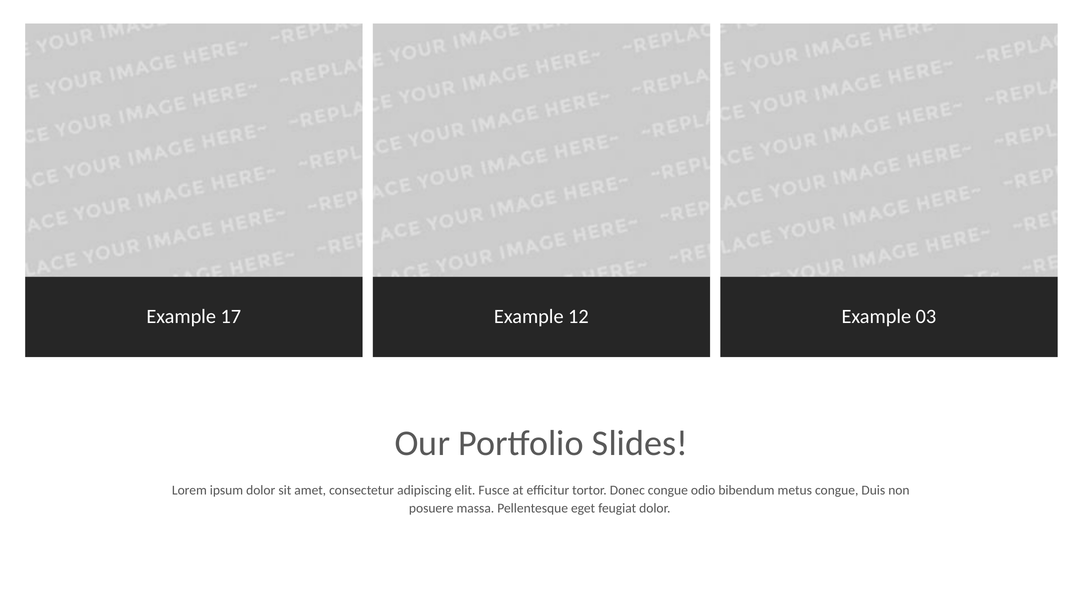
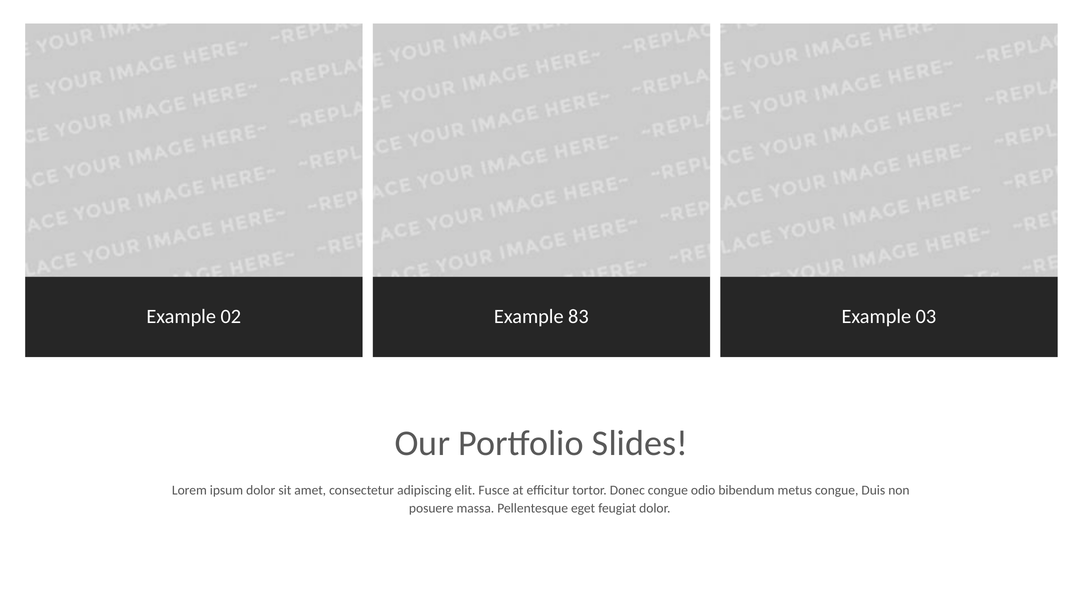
17: 17 -> 02
12: 12 -> 83
